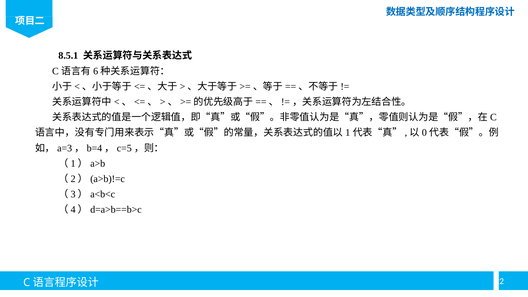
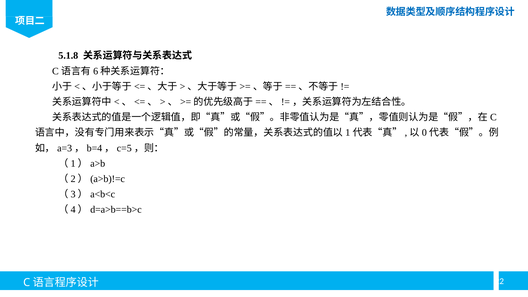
8.5.1: 8.5.1 -> 5.1.8
